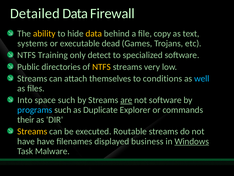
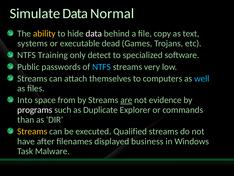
Detailed: Detailed -> Simulate
Firewall: Firewall -> Normal
data at (94, 34) colour: yellow -> white
directories: directories -> passwords
NTFS at (102, 67) colour: yellow -> light blue
conditions: conditions -> computers
space such: such -> from
not software: software -> evidence
programs colour: light blue -> white
their: their -> than
Routable: Routable -> Qualified
have have: have -> after
Windows underline: present -> none
